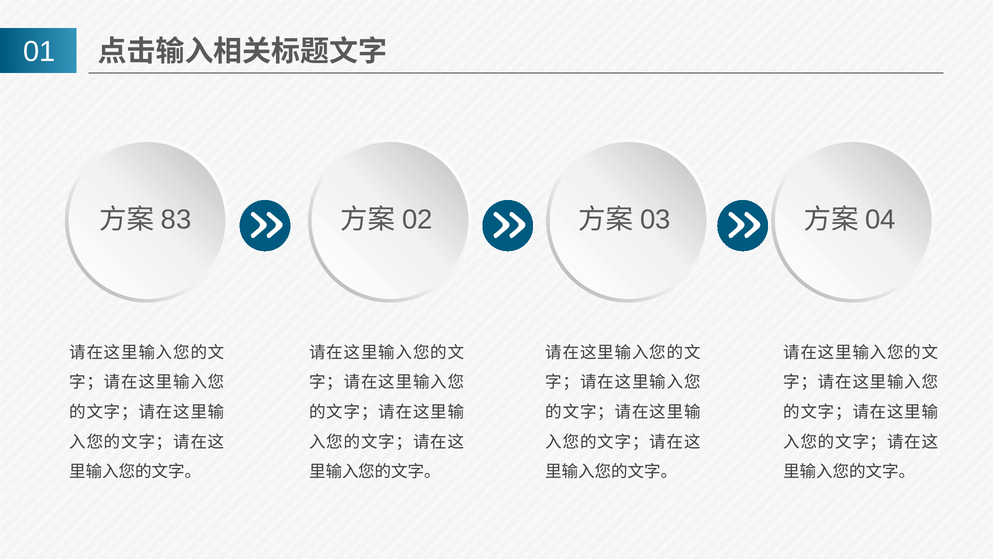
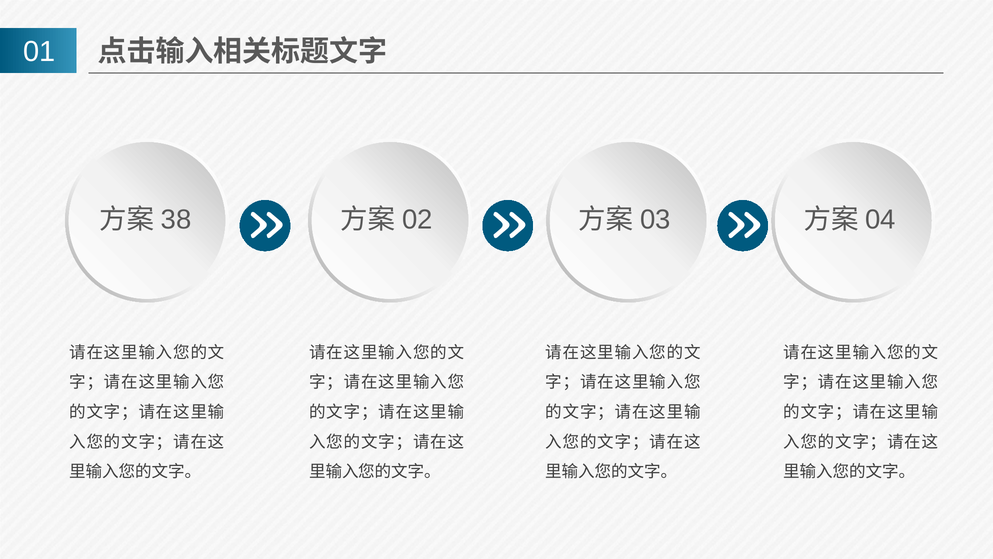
83: 83 -> 38
